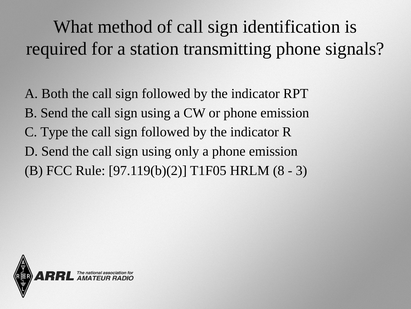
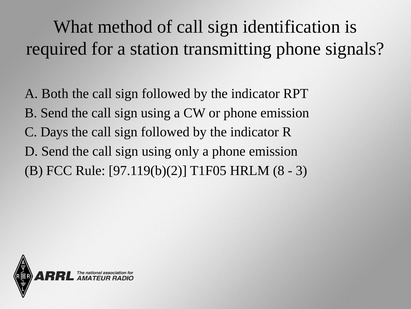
Type: Type -> Days
